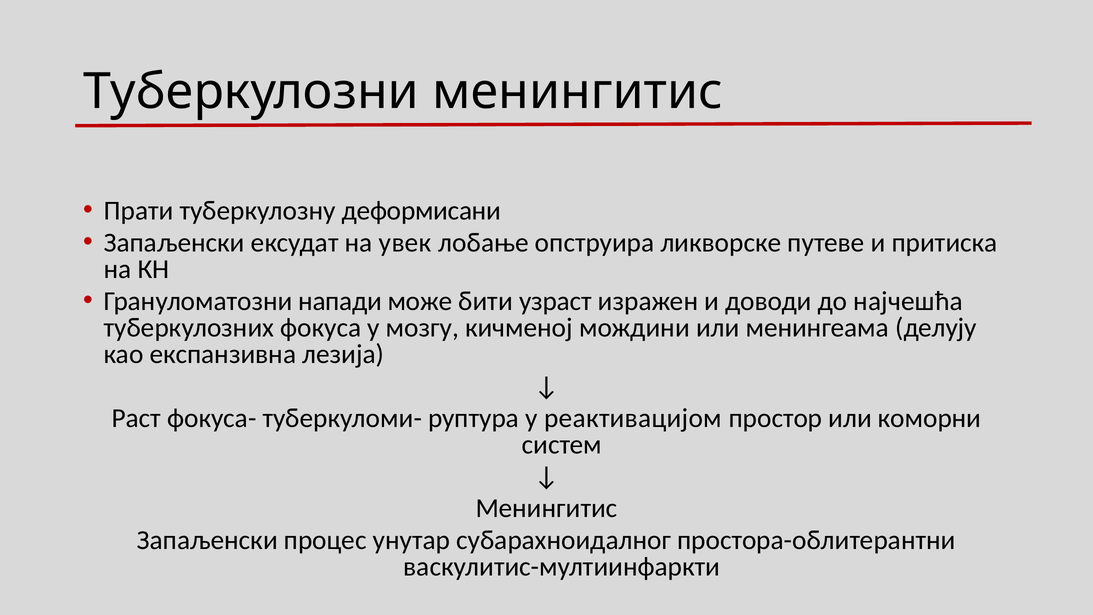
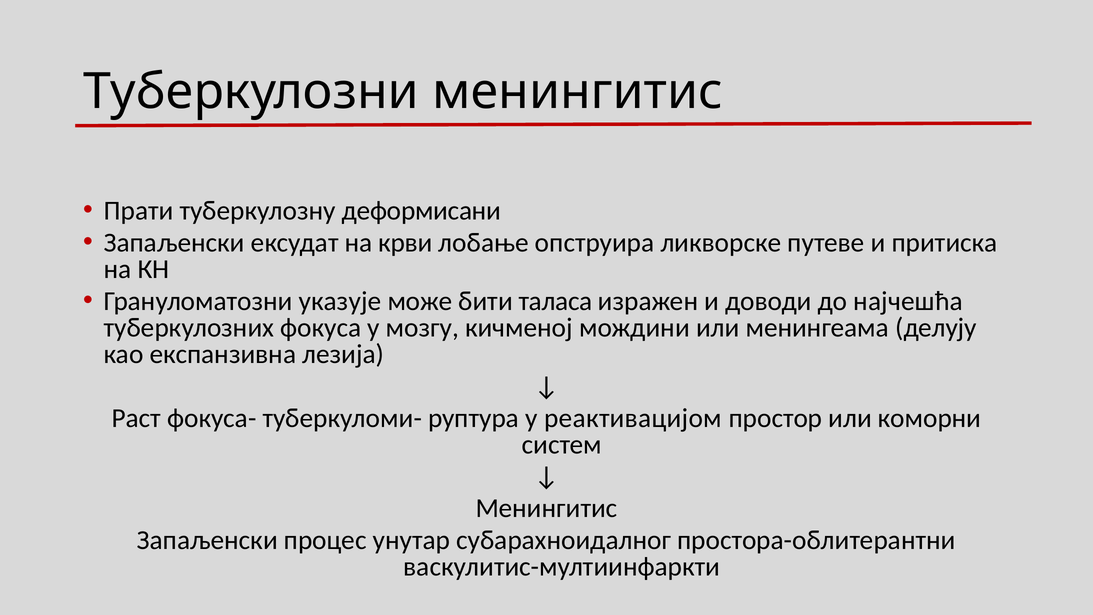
увек: увек -> крви
напади: напади -> указује
узраст: узраст -> таласа
